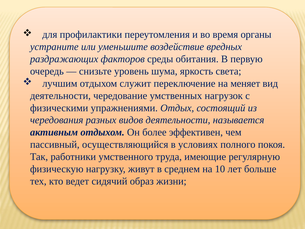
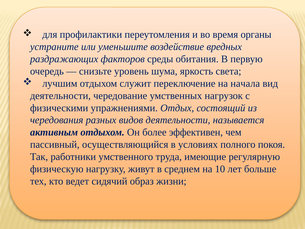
меняет: меняет -> начала
